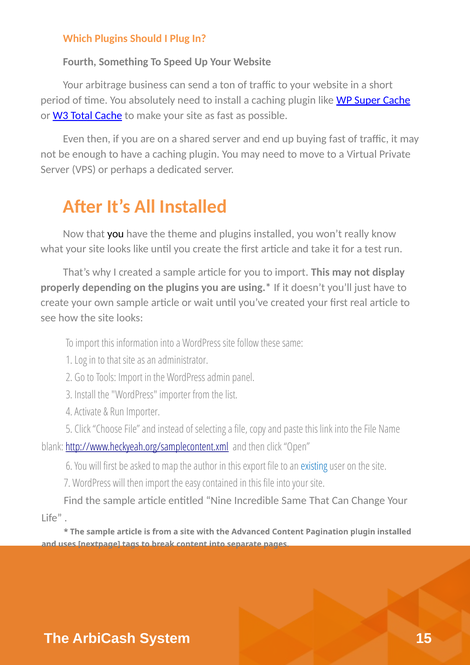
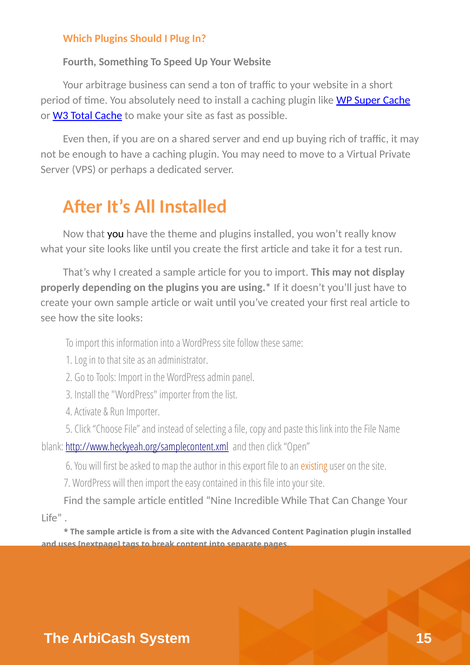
buying fast: fast -> rich
existing colour: blue -> orange
Incredible Same: Same -> While
